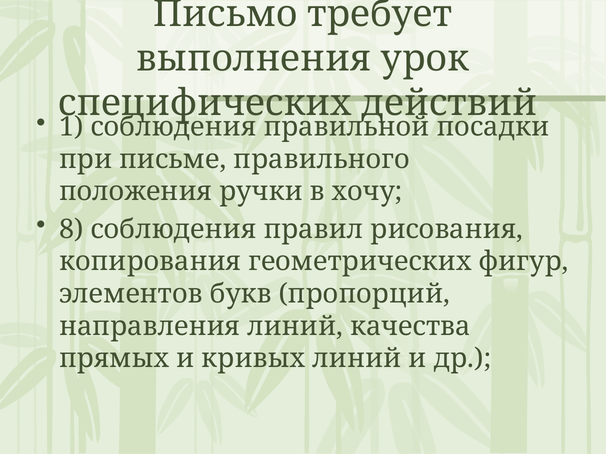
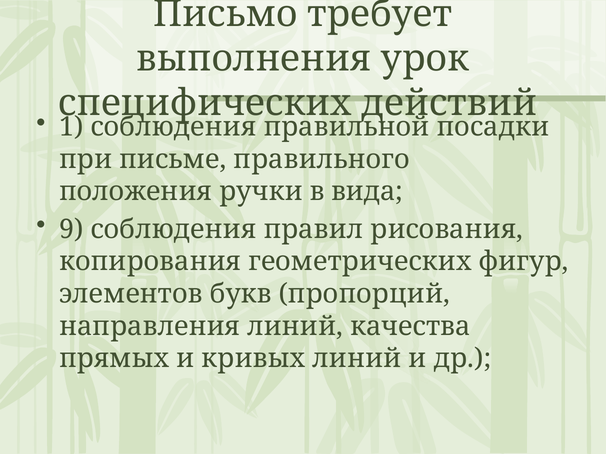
хочу: хочу -> вида
8: 8 -> 9
